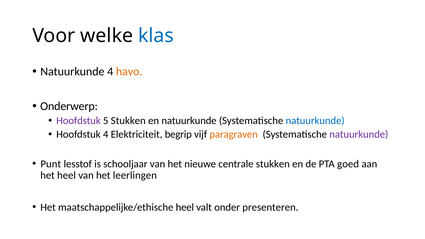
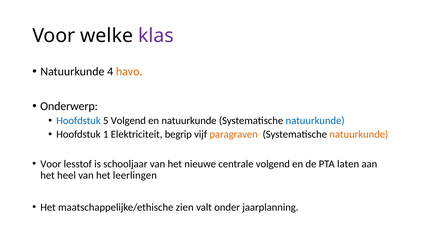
klas colour: blue -> purple
Hoofdstuk at (78, 121) colour: purple -> blue
5 Stukken: Stukken -> Volgend
Hoofdstuk 4: 4 -> 1
natuurkunde at (359, 134) colour: purple -> orange
Punt at (51, 164): Punt -> Voor
centrale stukken: stukken -> volgend
goed: goed -> laten
maatschappelijke/ethische heel: heel -> zien
presenteren: presenteren -> jaarplanning
